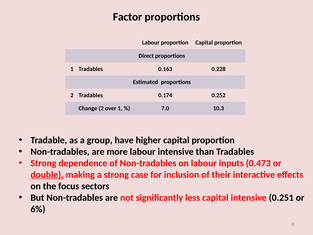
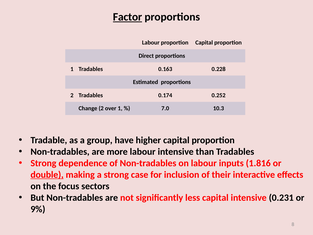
Factor underline: none -> present
0.473: 0.473 -> 1.816
0.251: 0.251 -> 0.231
6%: 6% -> 9%
